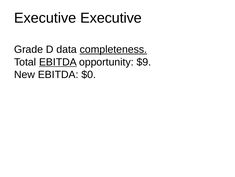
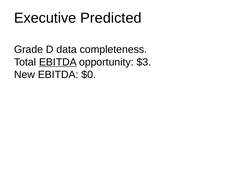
Executive Executive: Executive -> Predicted
completeness underline: present -> none
$9: $9 -> $3
